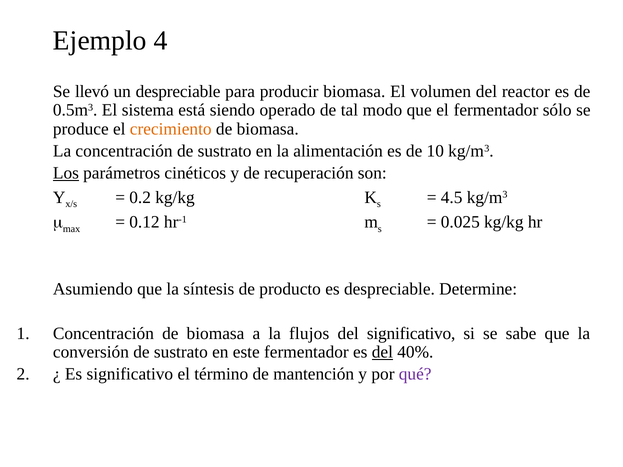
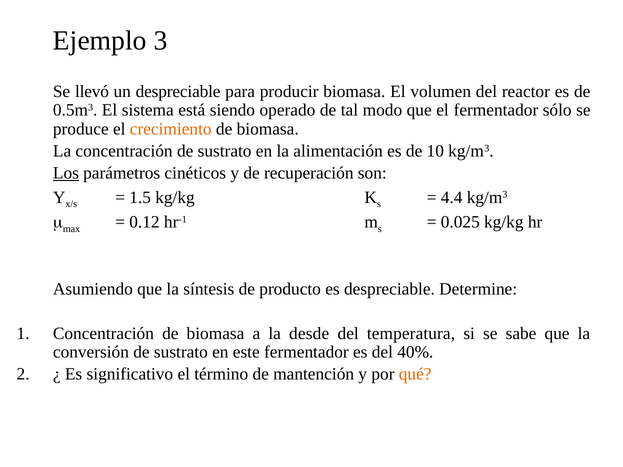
4: 4 -> 3
0.2: 0.2 -> 1.5
4.5: 4.5 -> 4.4
flujos: flujos -> desde
del significativo: significativo -> temperatura
del at (382, 352) underline: present -> none
qué colour: purple -> orange
